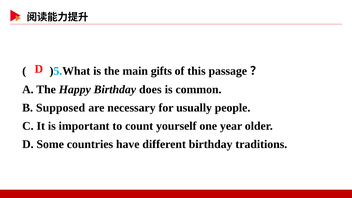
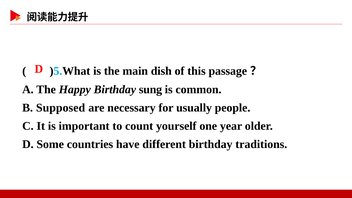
gifts: gifts -> dish
does: does -> sung
